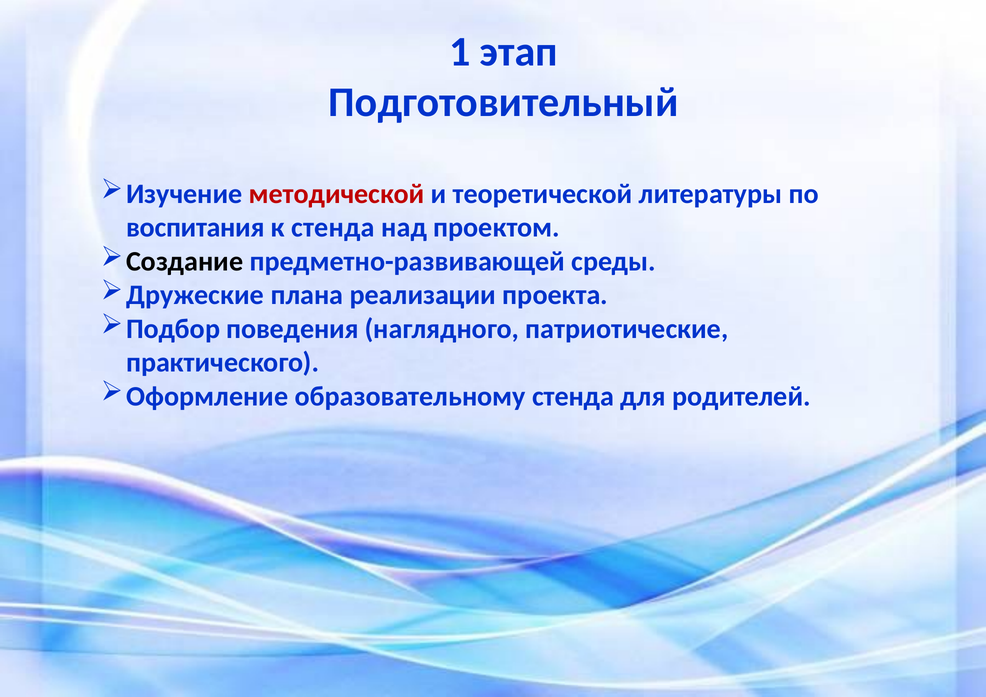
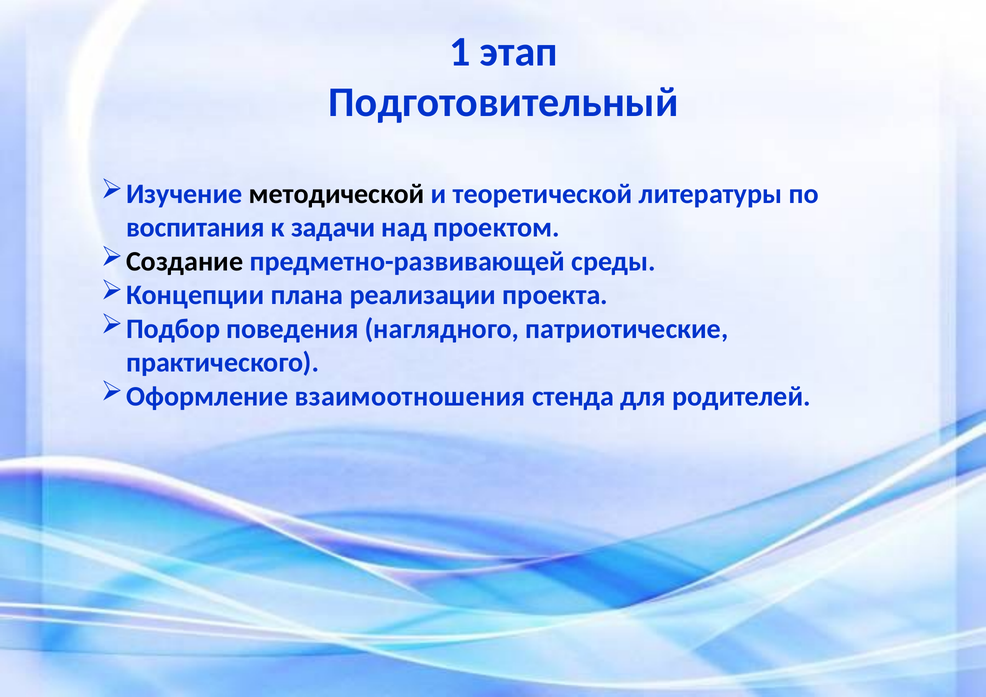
методической colour: red -> black
к стенда: стенда -> задачи
Дружеские: Дружеские -> Концепции
образовательному: образовательному -> взаимоотношения
